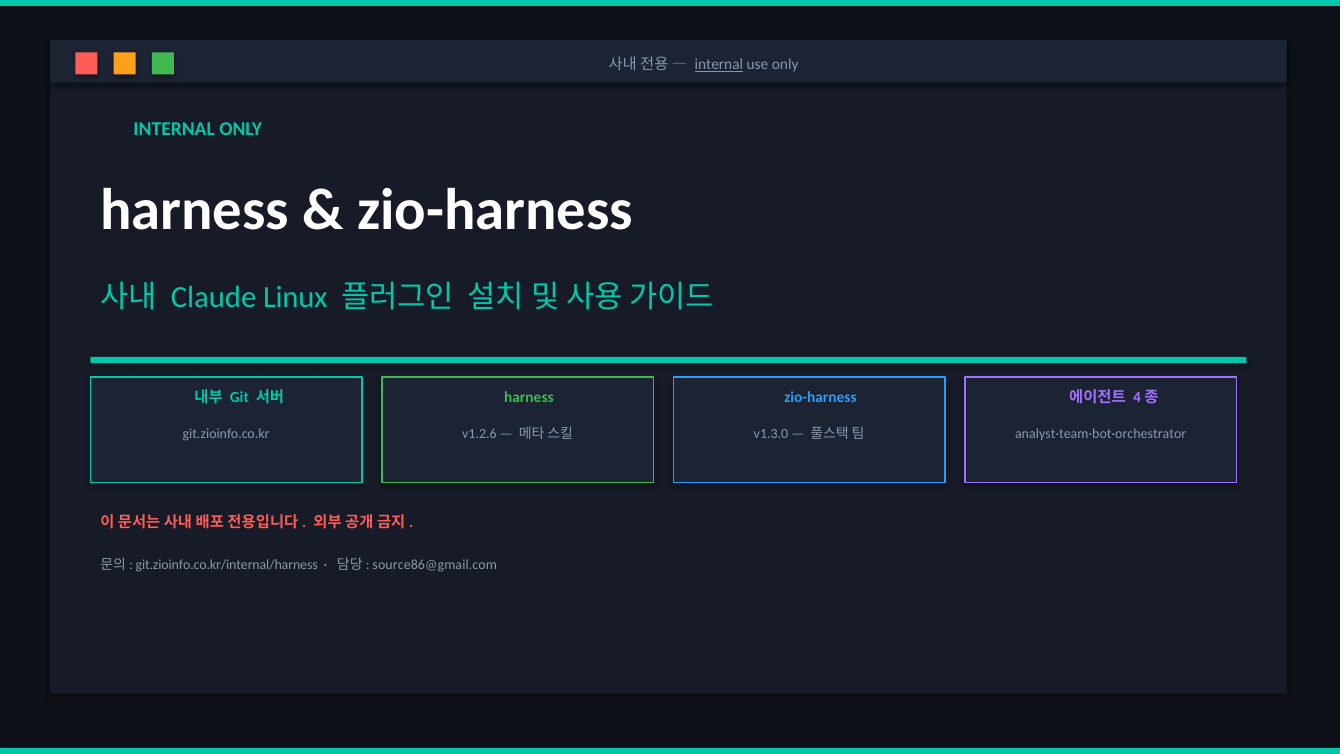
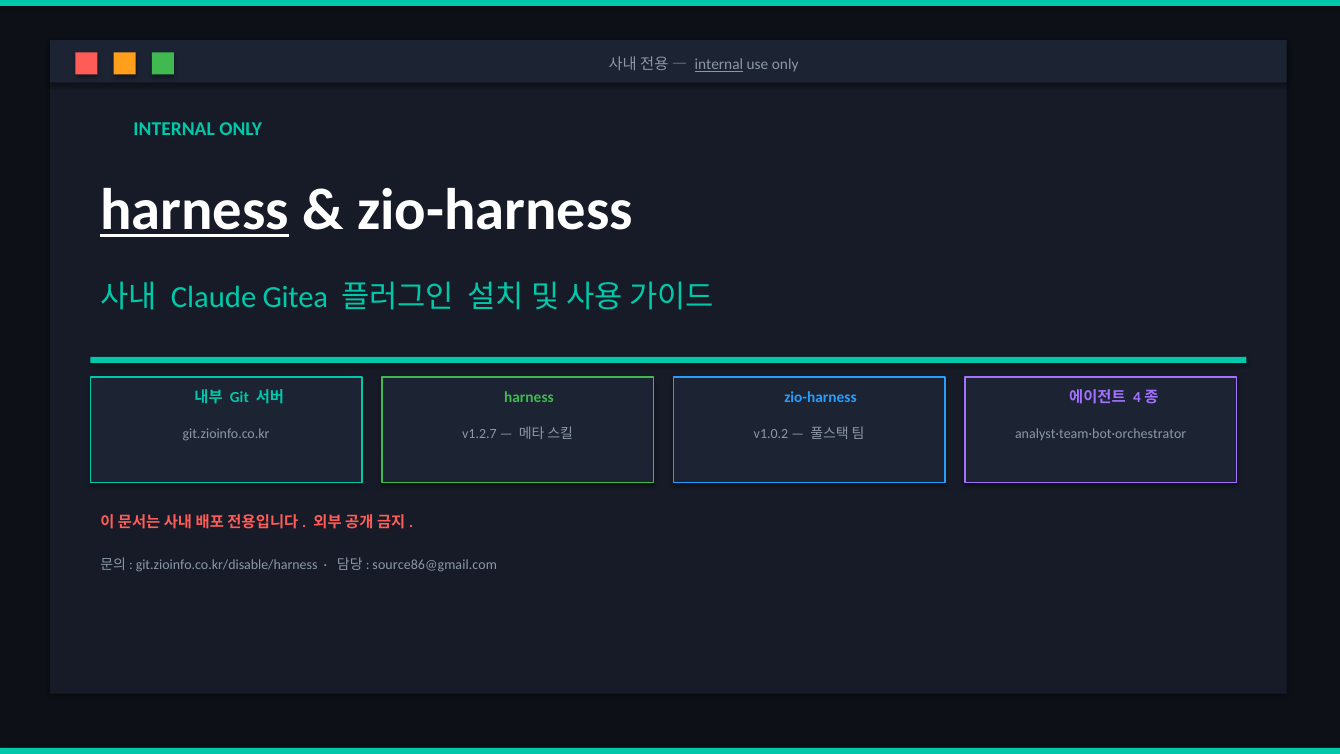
harness underline: none -> present
Linux: Linux -> Gitea
v1.2.6: v1.2.6 -> v1.2.7
v1.3.0: v1.3.0 -> v1.0.2
git.zioinfo.co.kr/internal/harness: git.zioinfo.co.kr/internal/harness -> git.zioinfo.co.kr/disable/harness
